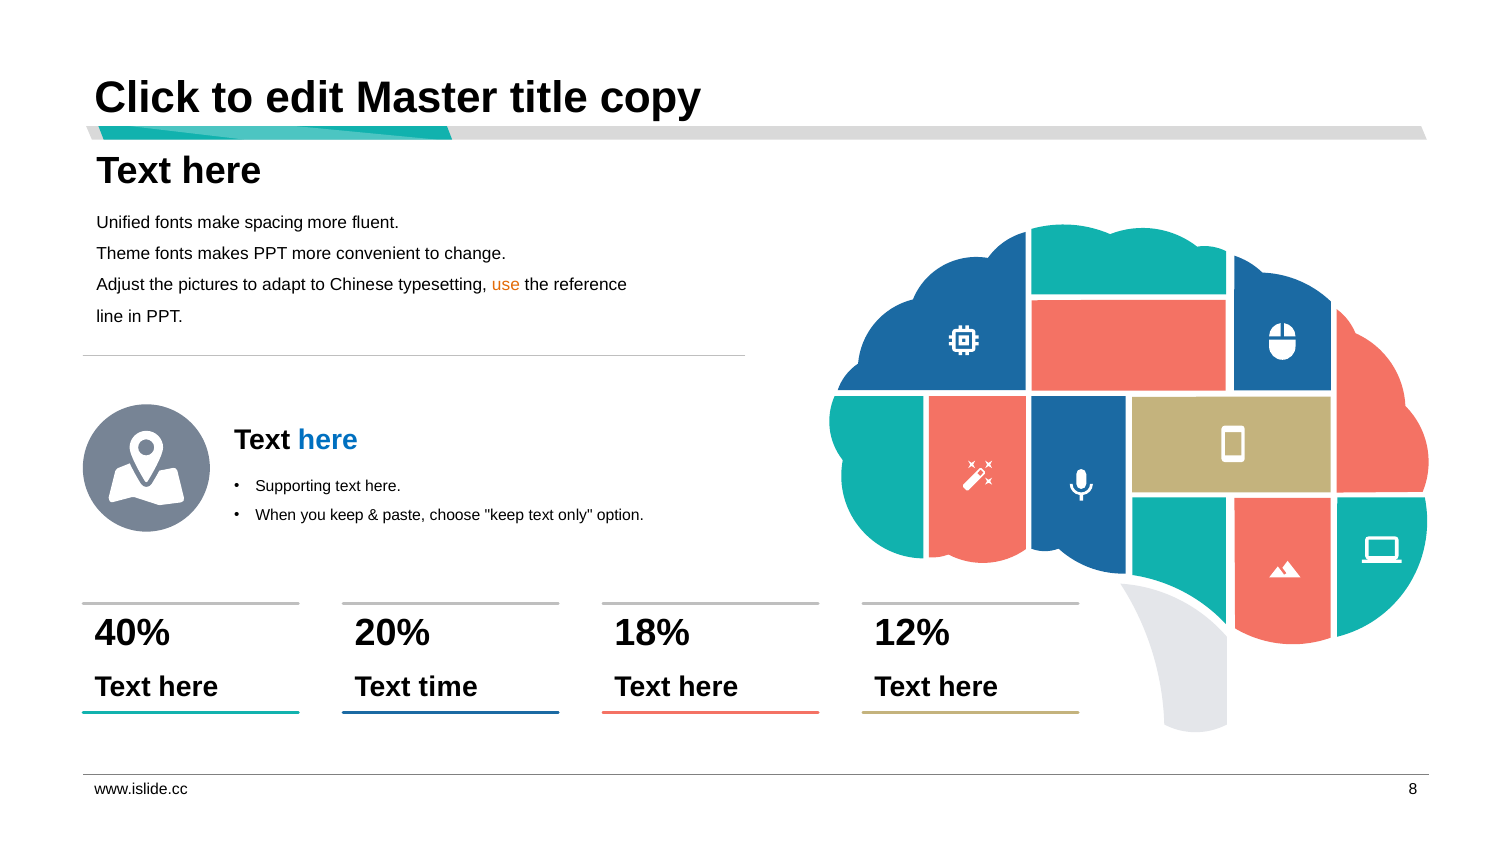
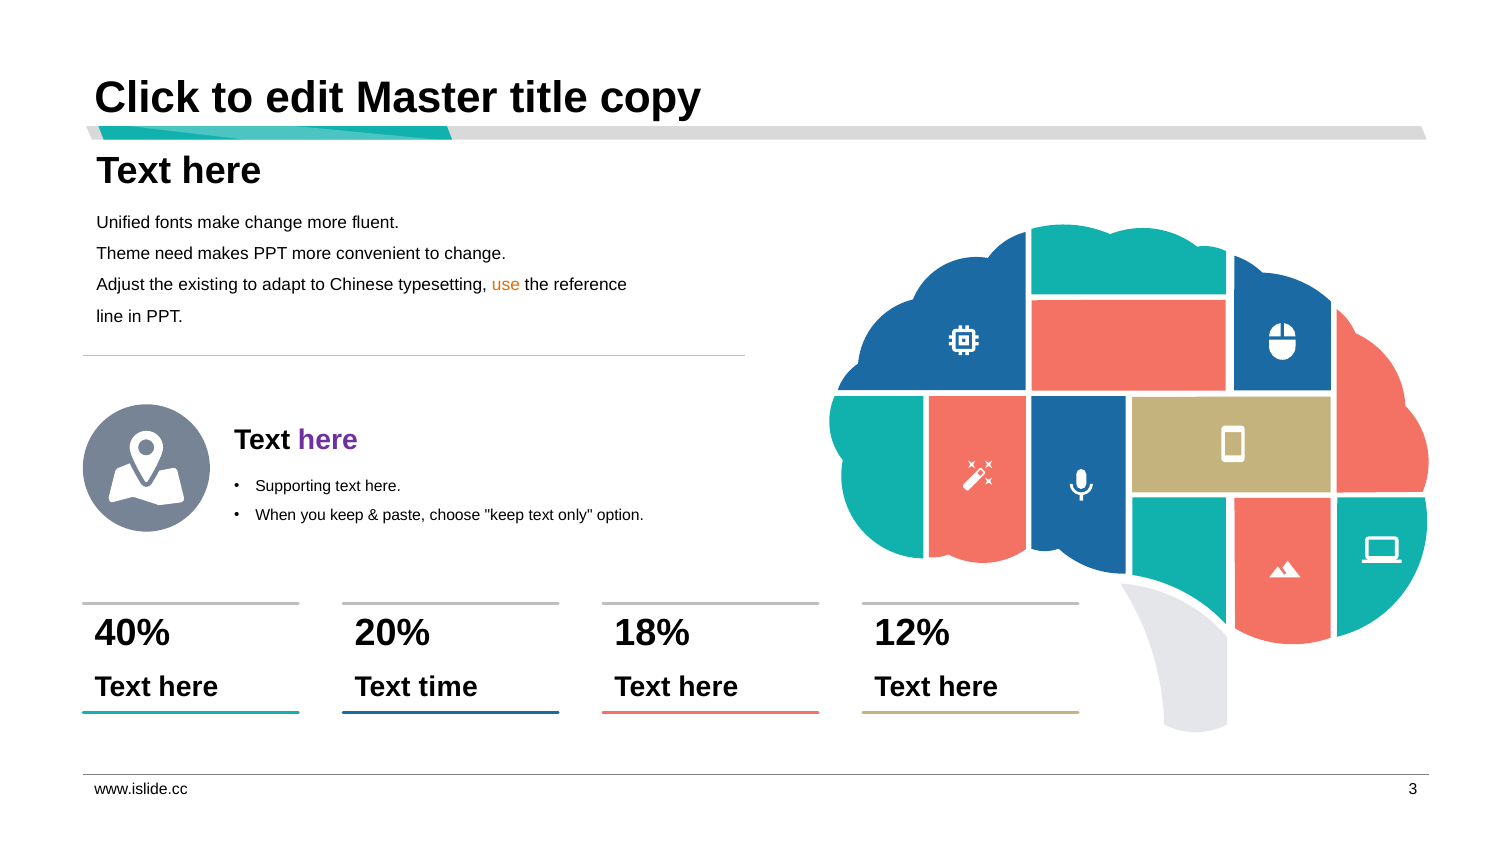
make spacing: spacing -> change
Theme fonts: fonts -> need
pictures: pictures -> existing
here at (328, 440) colour: blue -> purple
8: 8 -> 3
